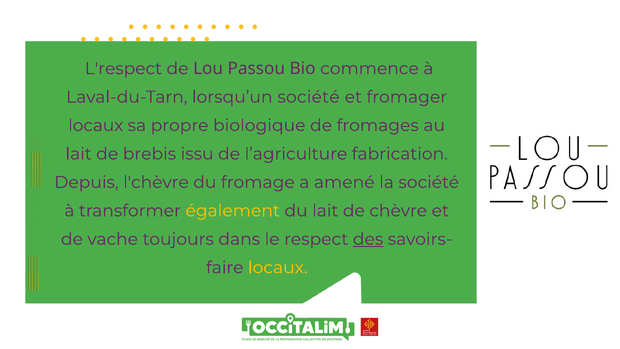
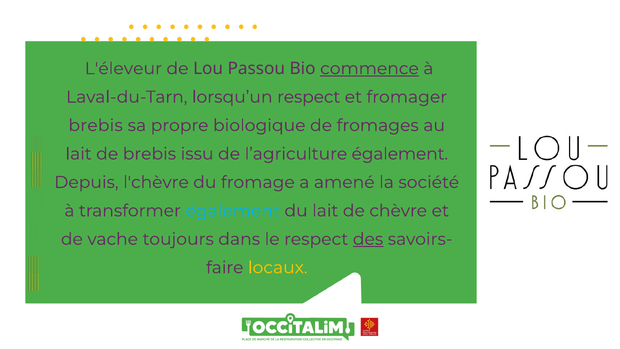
L'respect: L'respect -> L'éleveur
commence underline: none -> present
lorsqu’un société: société -> respect
locaux at (96, 125): locaux -> brebis
l’agriculture fabrication: fabrication -> également
également at (233, 211) colour: yellow -> light blue
